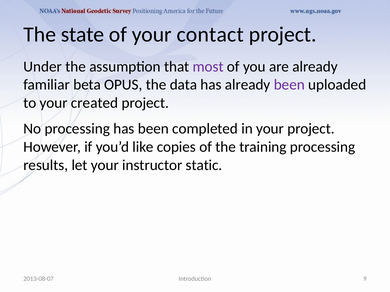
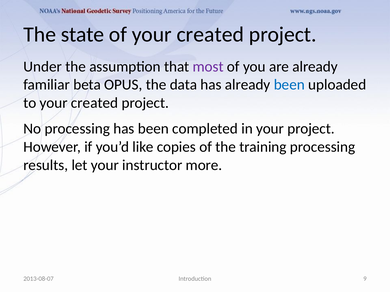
of your contact: contact -> created
been at (289, 85) colour: purple -> blue
static: static -> more
